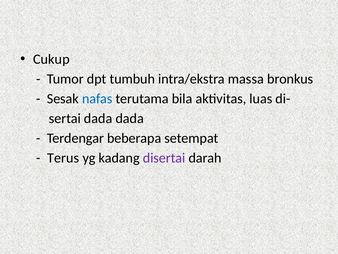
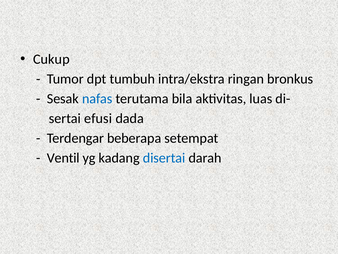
massa: massa -> ringan
sertai dada: dada -> efusi
Terus: Terus -> Ventil
disertai colour: purple -> blue
